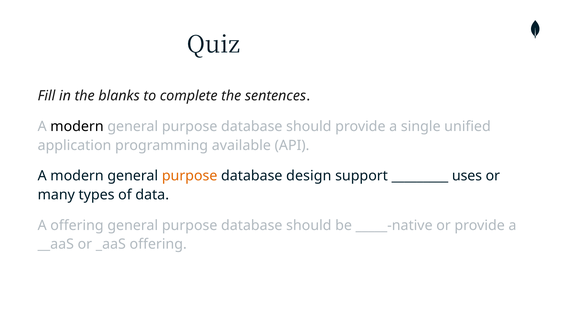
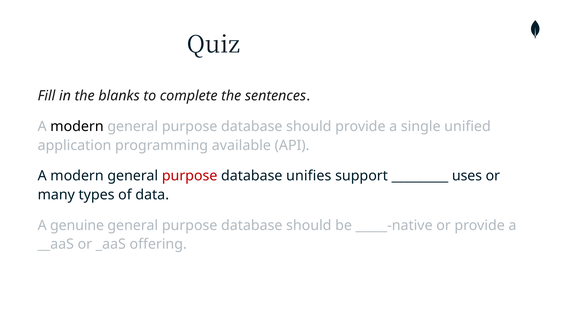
purpose at (190, 176) colour: orange -> red
design: design -> unifies
A offering: offering -> genuine
